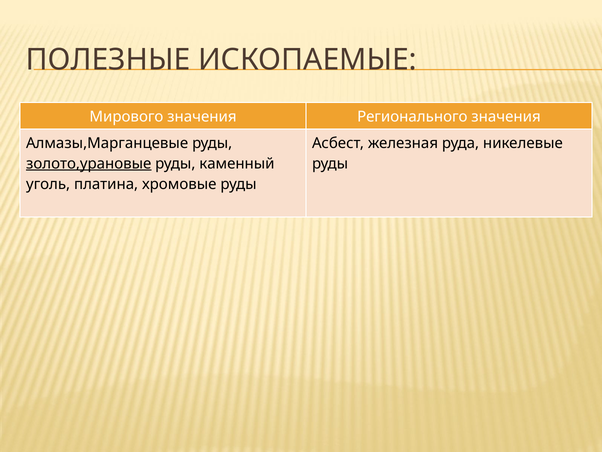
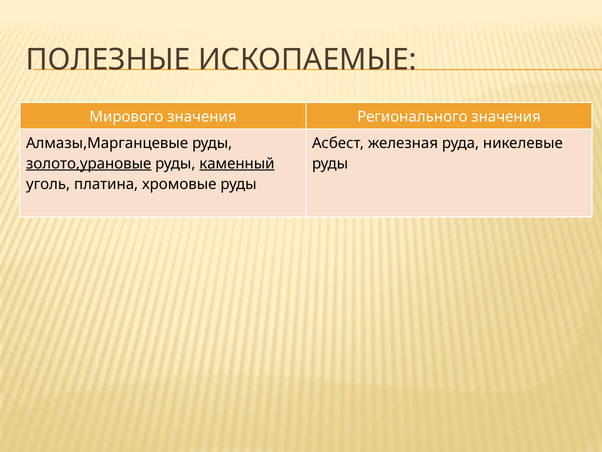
каменный underline: none -> present
